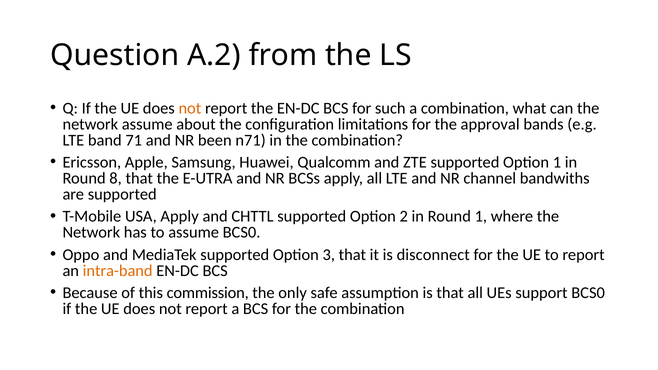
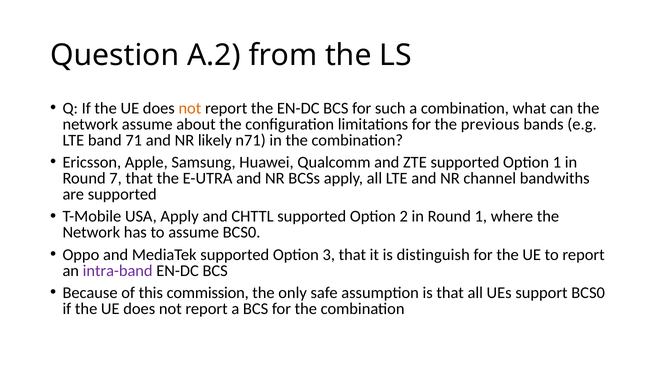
approval: approval -> previous
been: been -> likely
8: 8 -> 7
disconnect: disconnect -> distinguish
intra-band colour: orange -> purple
